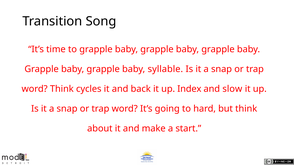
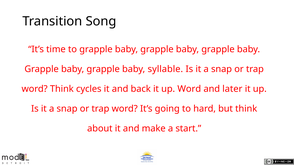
up Index: Index -> Word
slow: slow -> later
